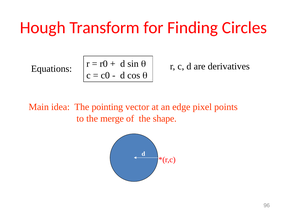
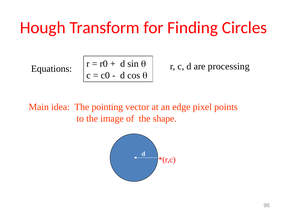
derivatives: derivatives -> processing
merge: merge -> image
